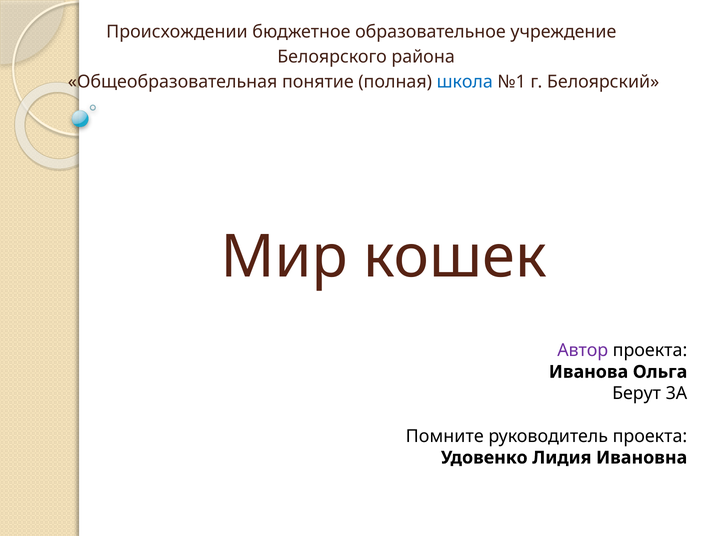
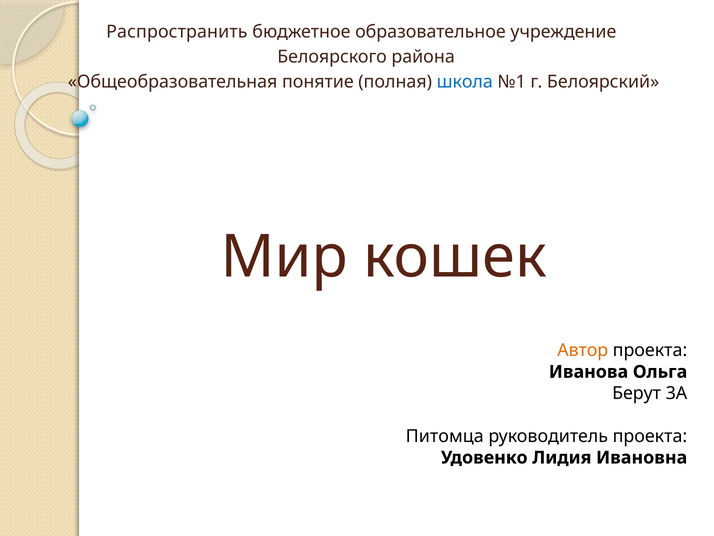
Происхождении: Происхождении -> Распространить
Автор colour: purple -> orange
Помните: Помните -> Питомца
